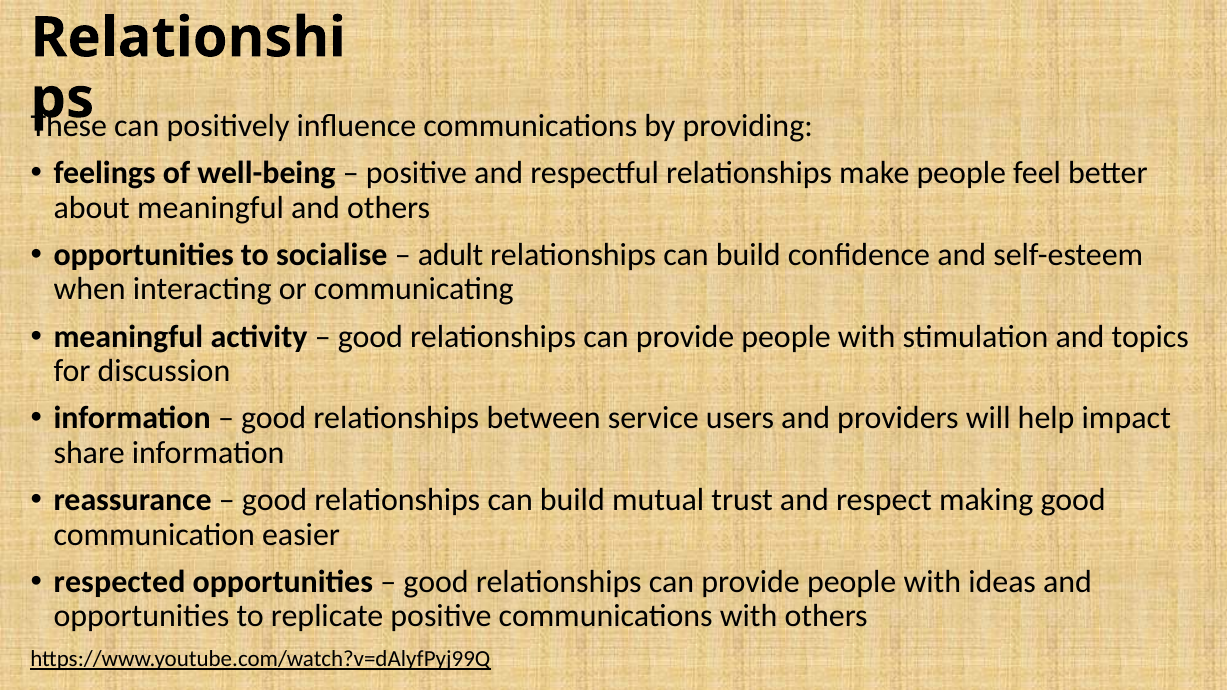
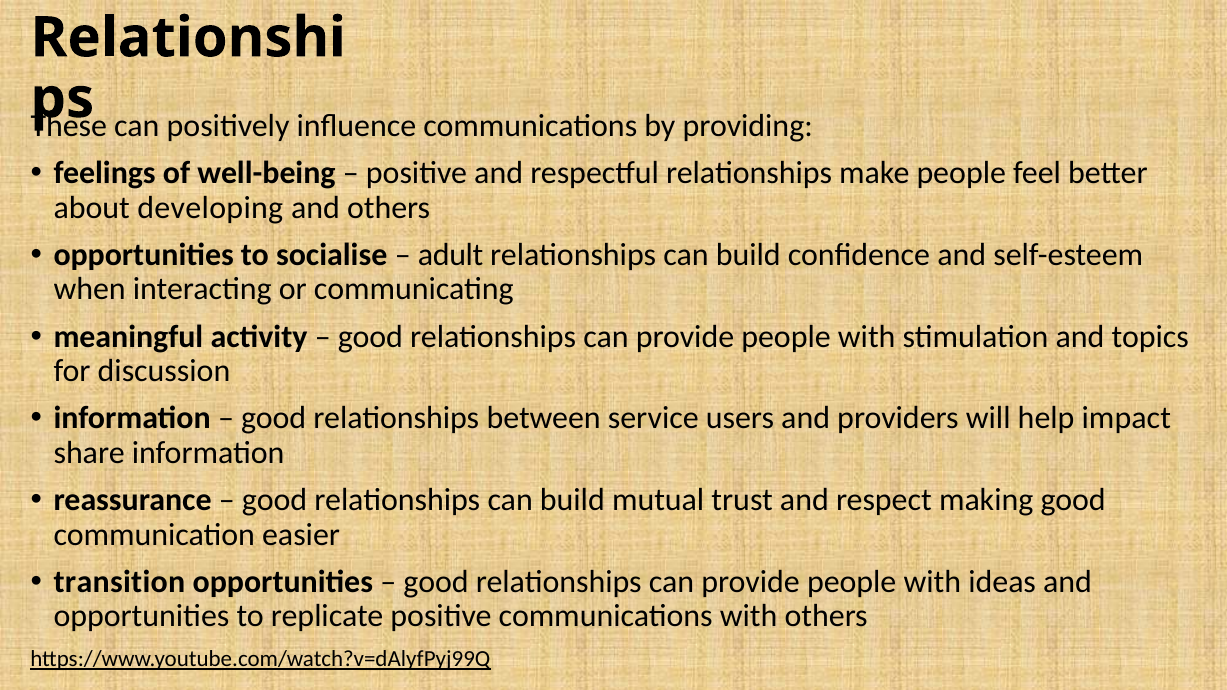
about meaningful: meaningful -> developing
respected: respected -> transition
